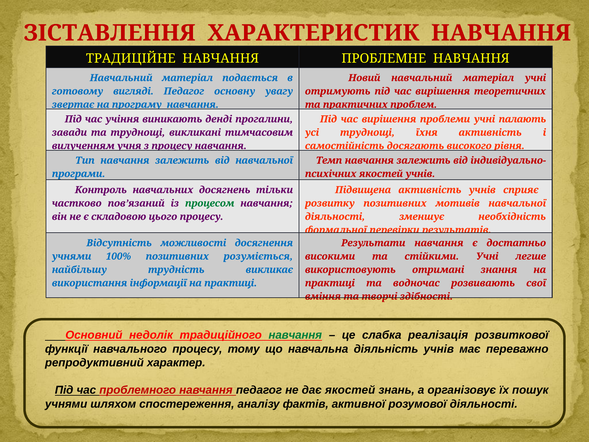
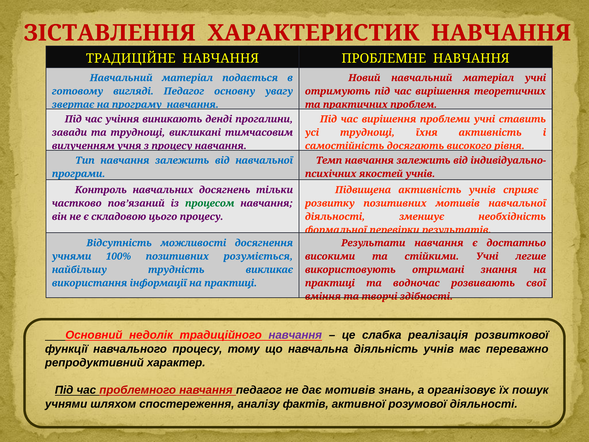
палають: палають -> ставить
навчання at (295, 335) colour: green -> purple
дає якостей: якостей -> мотивів
